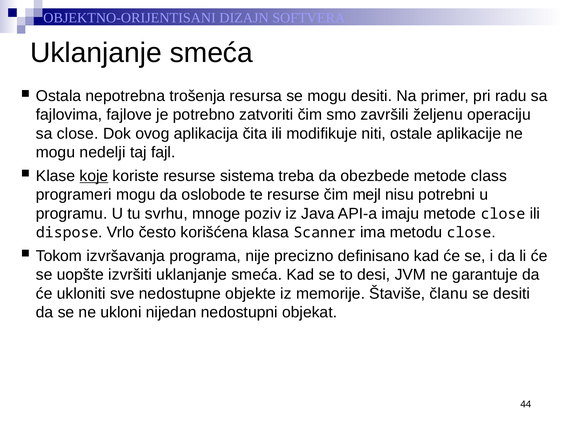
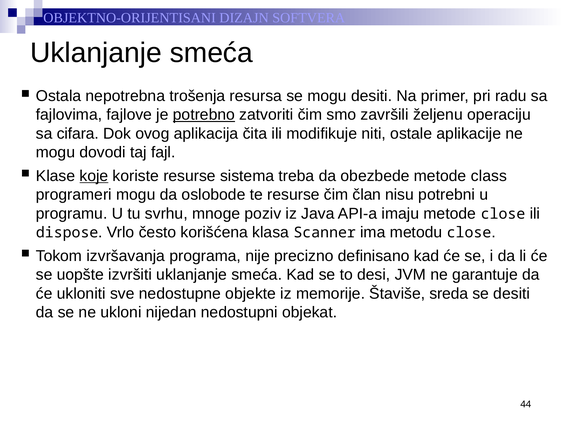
potrebno underline: none -> present
sa close: close -> cifara
nedelji: nedelji -> dovodi
mejl: mejl -> član
članu: članu -> sreda
